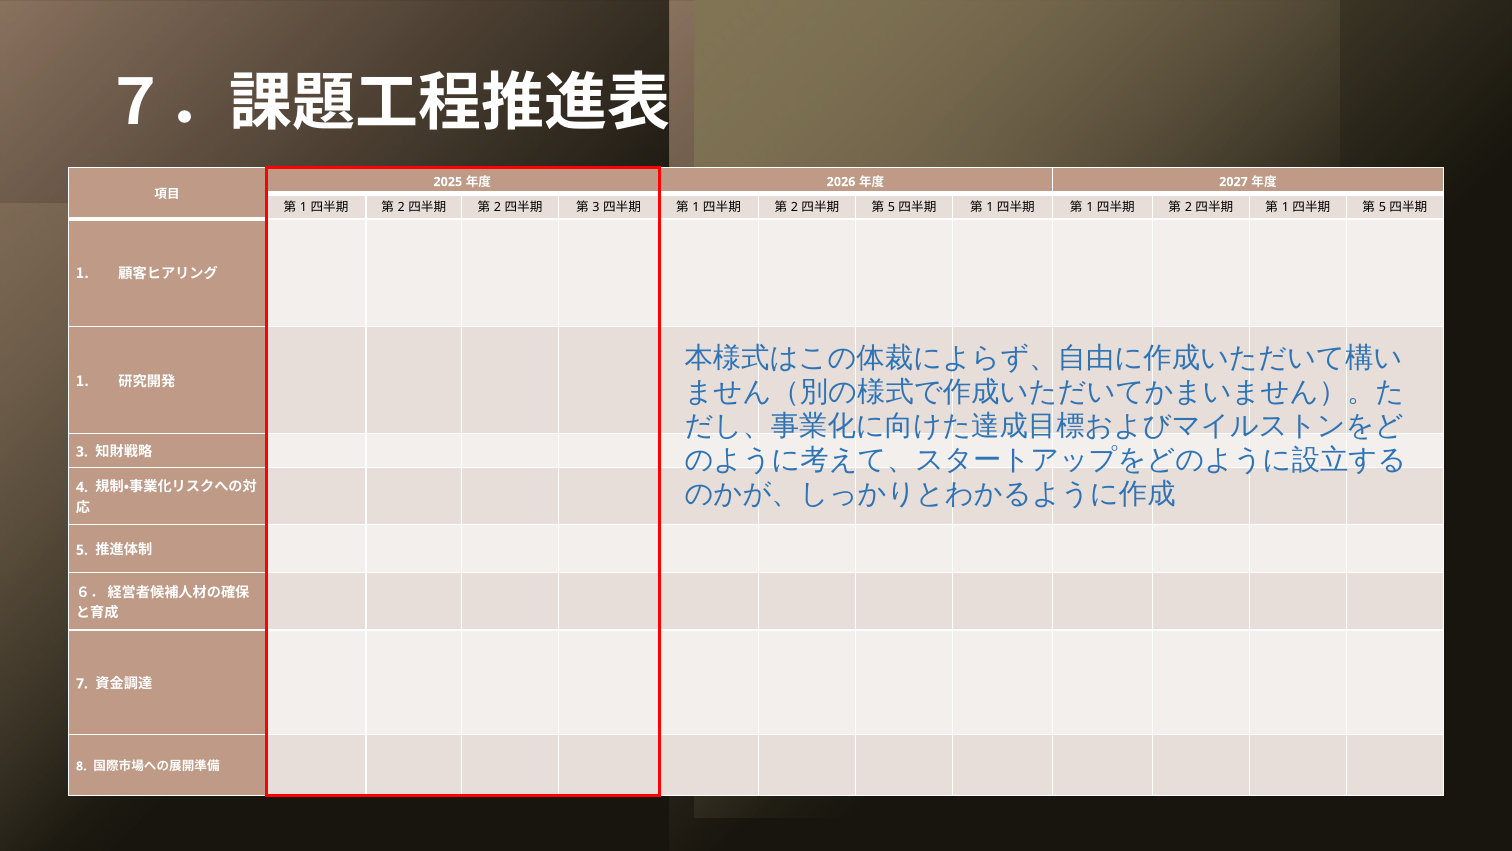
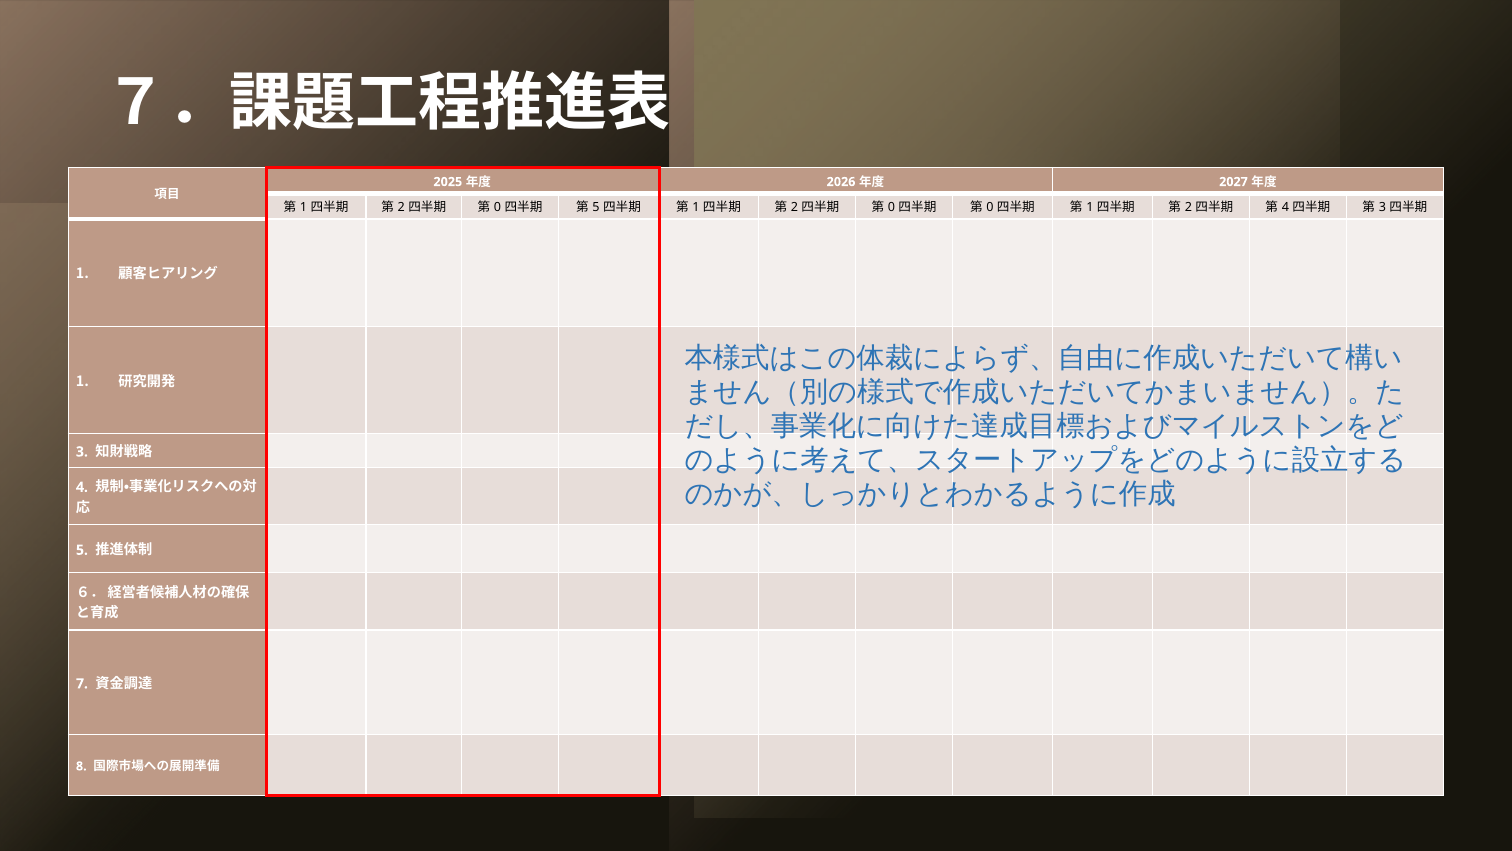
2 at (498, 207): 2 -> 0
3 at (596, 207): 3 -> 5
5 at (891, 207): 5 -> 0
1 at (990, 207): 1 -> 0
1 at (1285, 207): 1 -> 4
5 at (1382, 207): 5 -> 3
